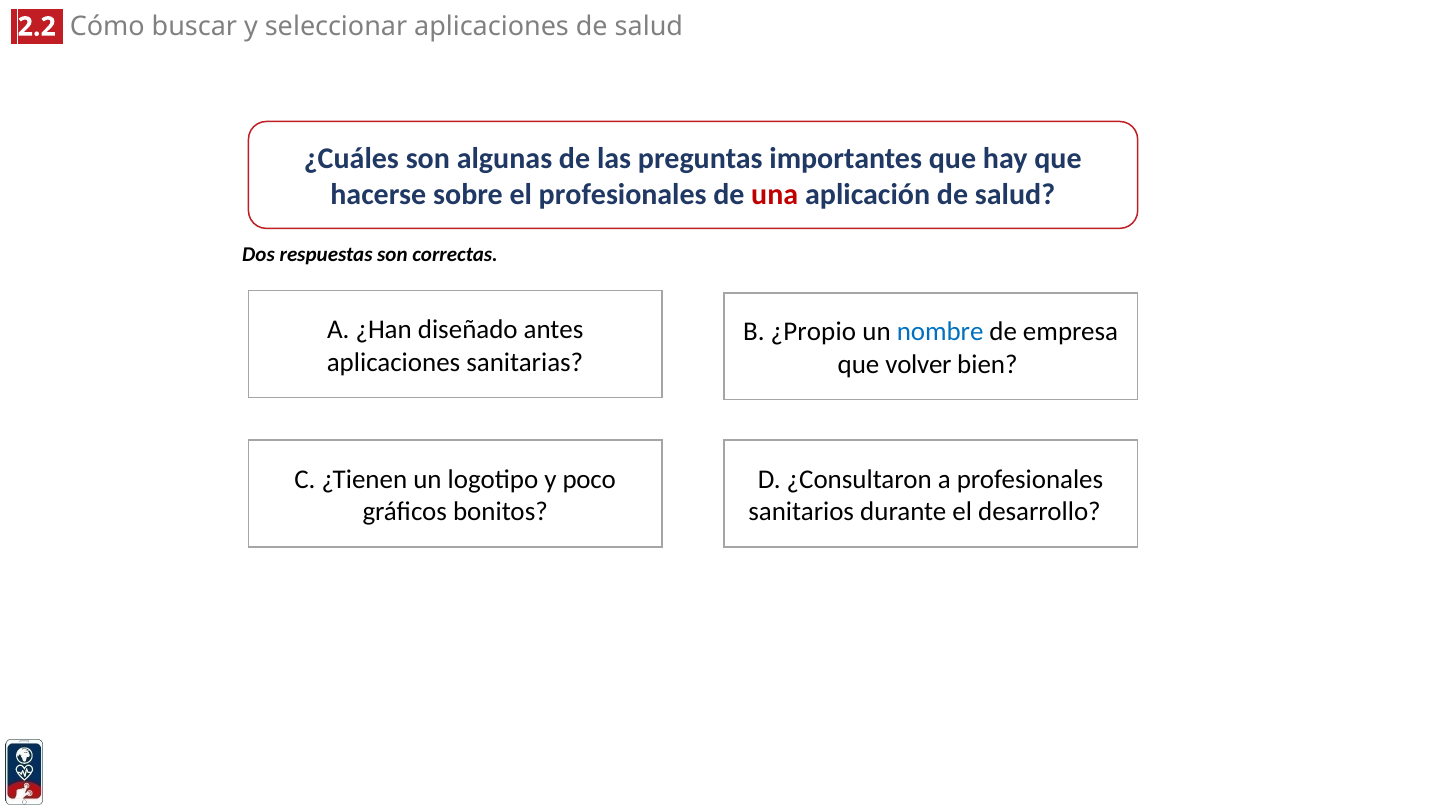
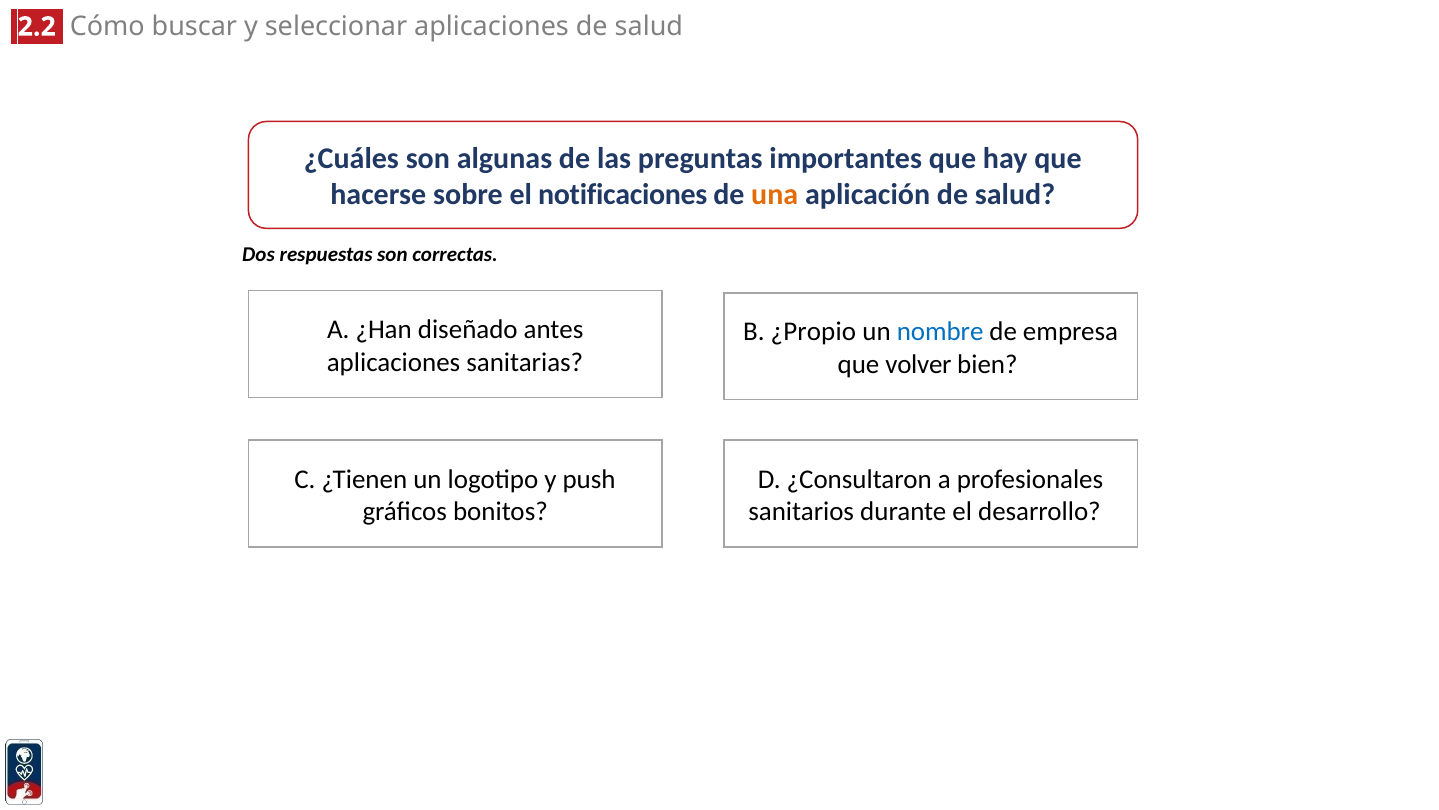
el profesionales: profesionales -> notificaciones
una colour: red -> orange
poco: poco -> push
